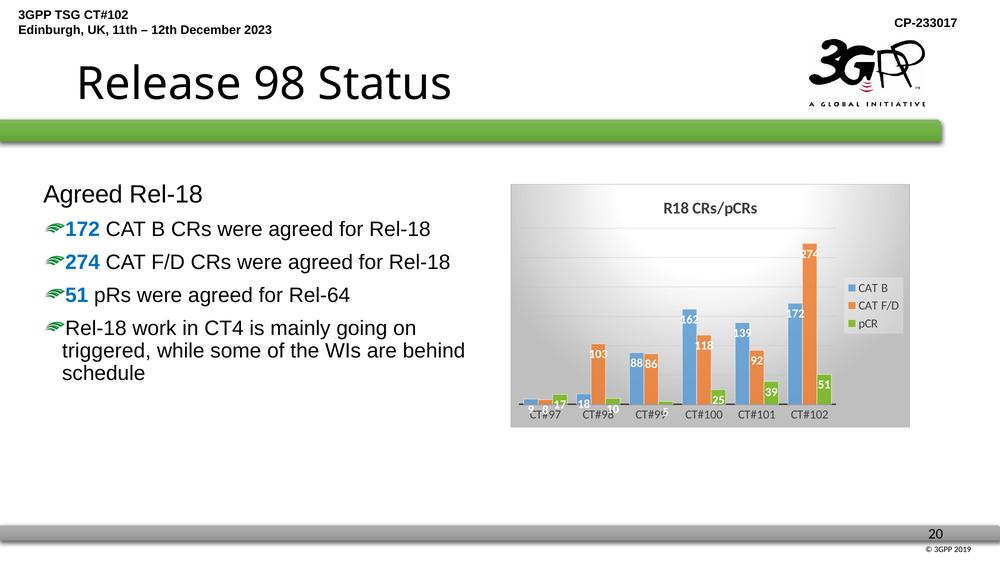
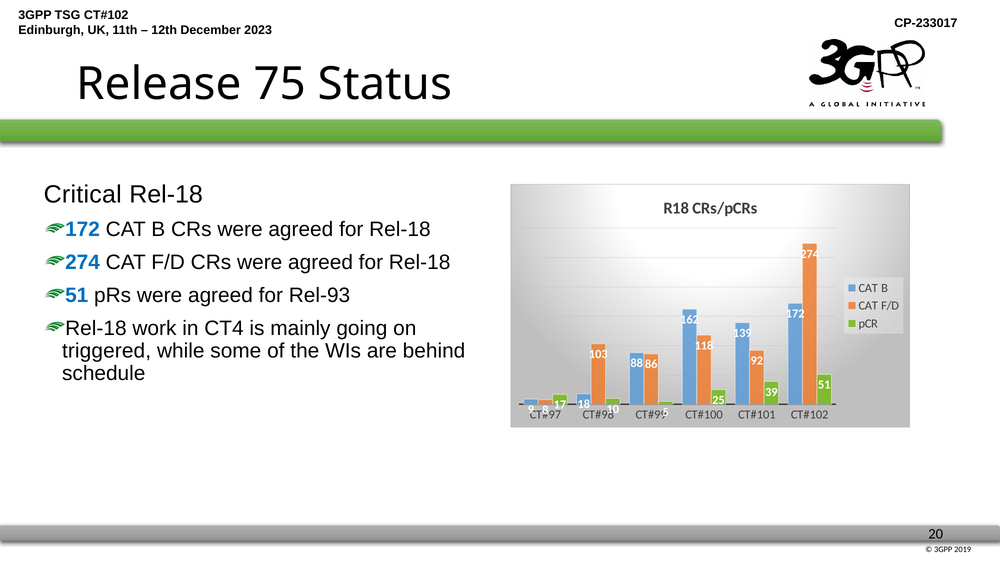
98: 98 -> 75
Agreed at (83, 195): Agreed -> Critical
Rel-64: Rel-64 -> Rel-93
